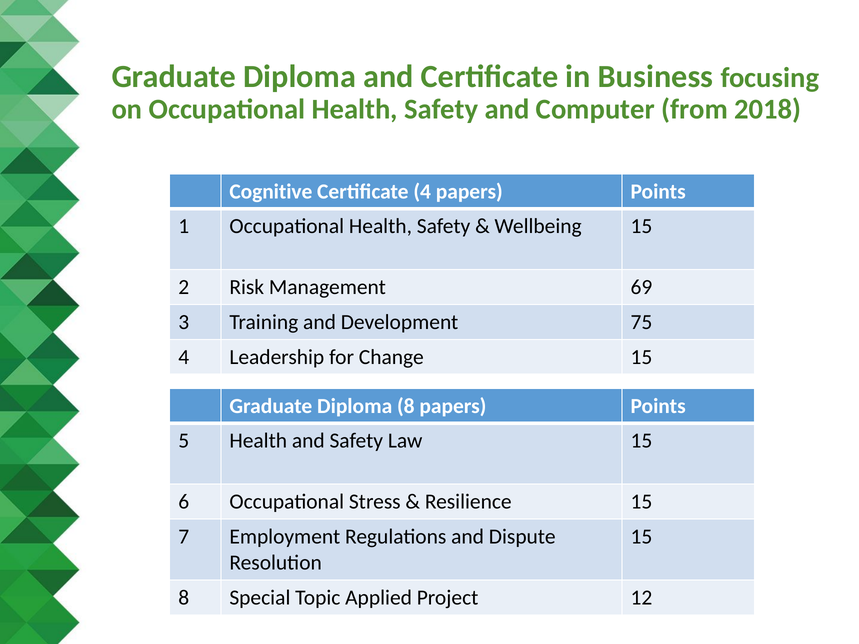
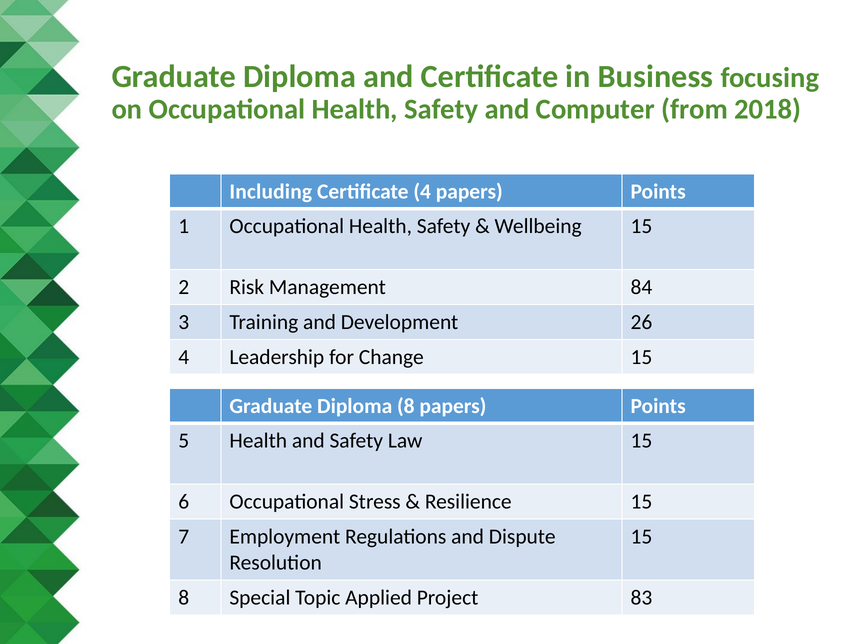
Cognitive: Cognitive -> Including
69: 69 -> 84
75: 75 -> 26
12: 12 -> 83
